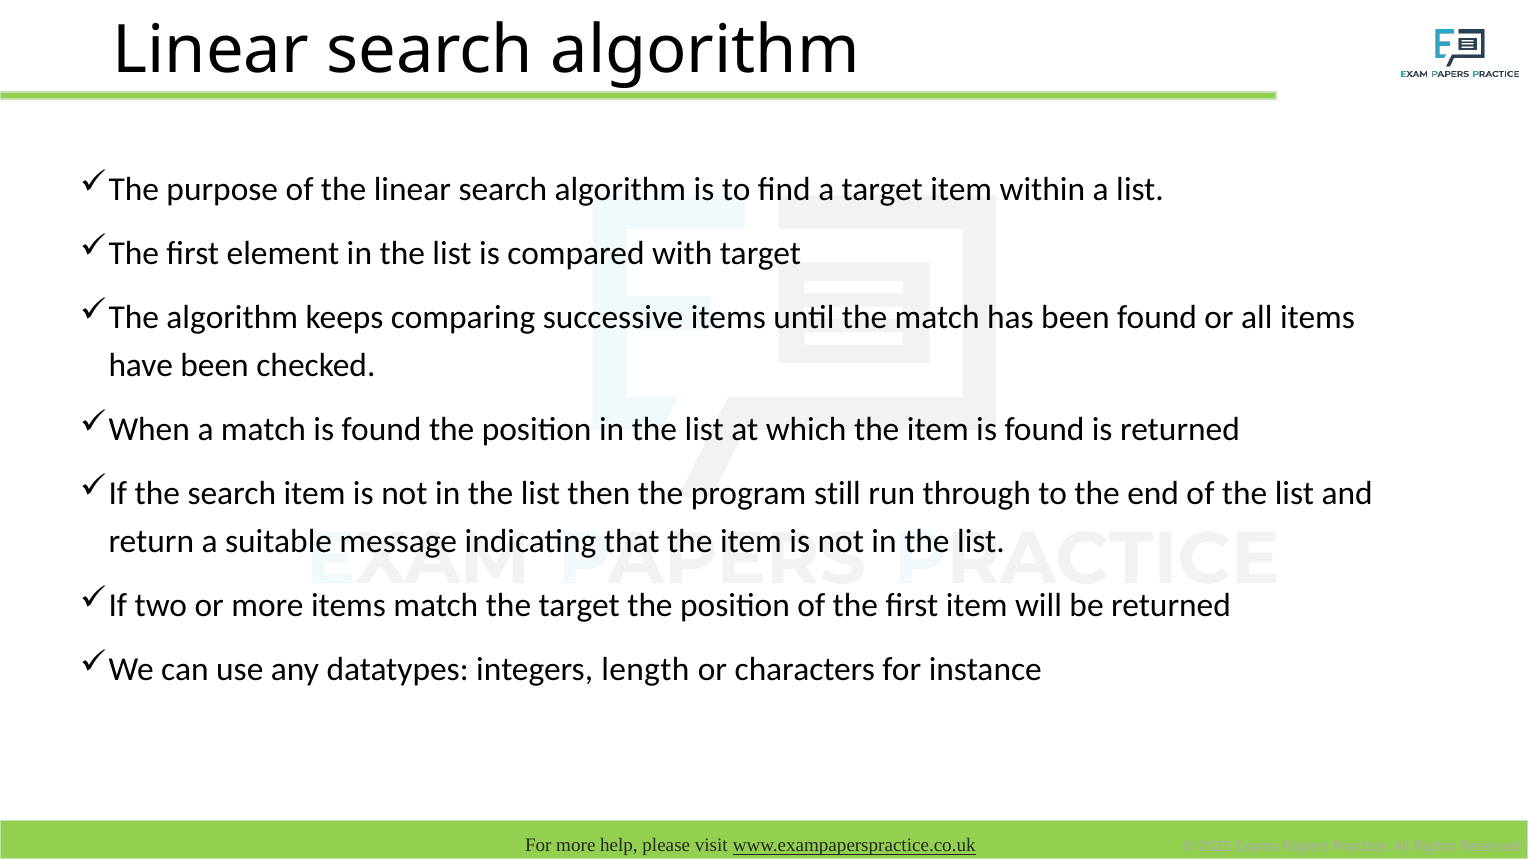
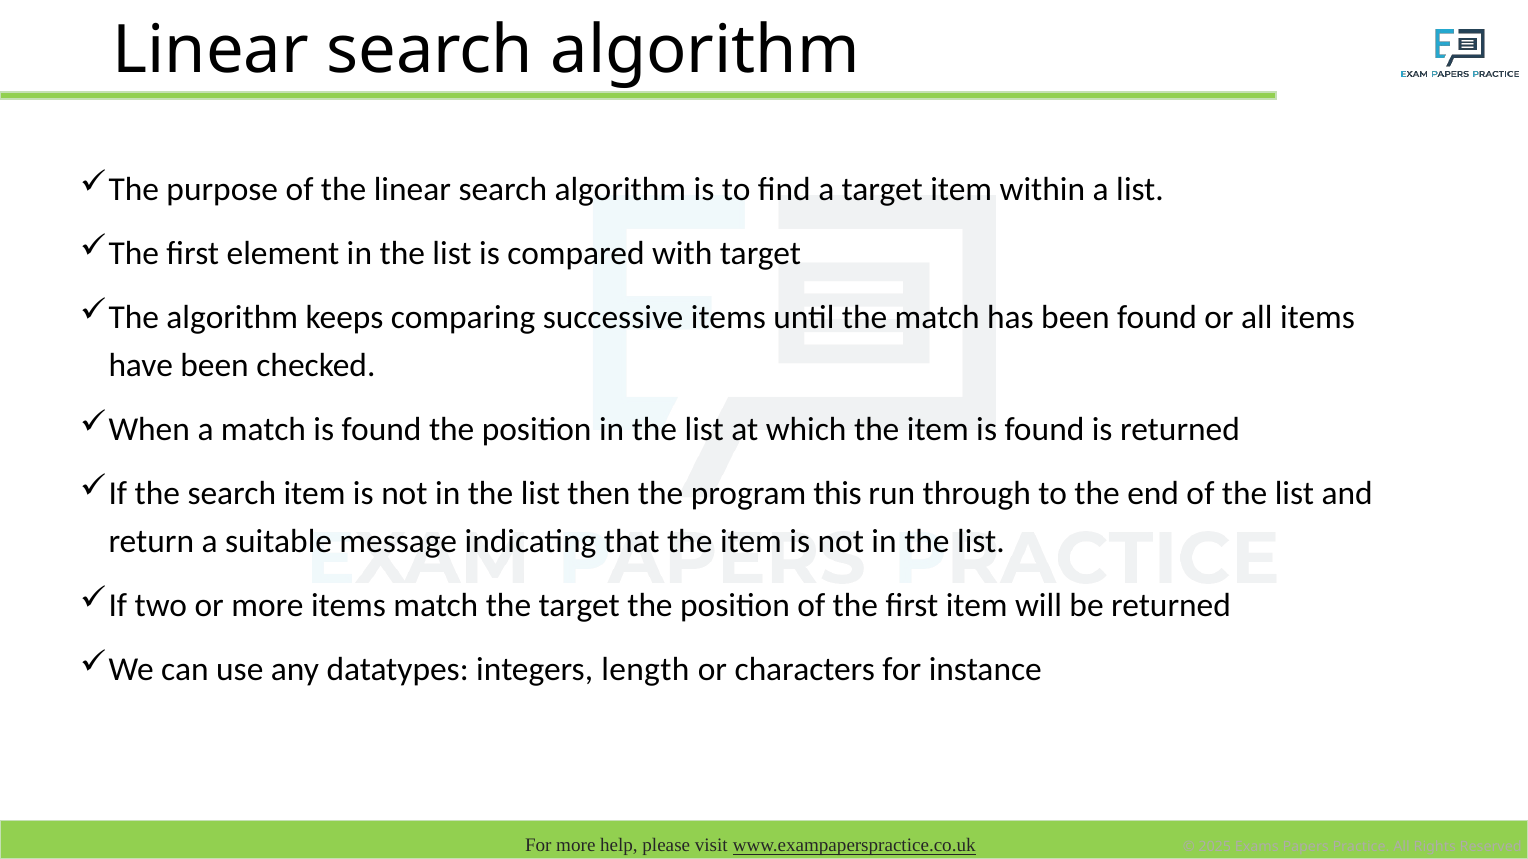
still: still -> this
